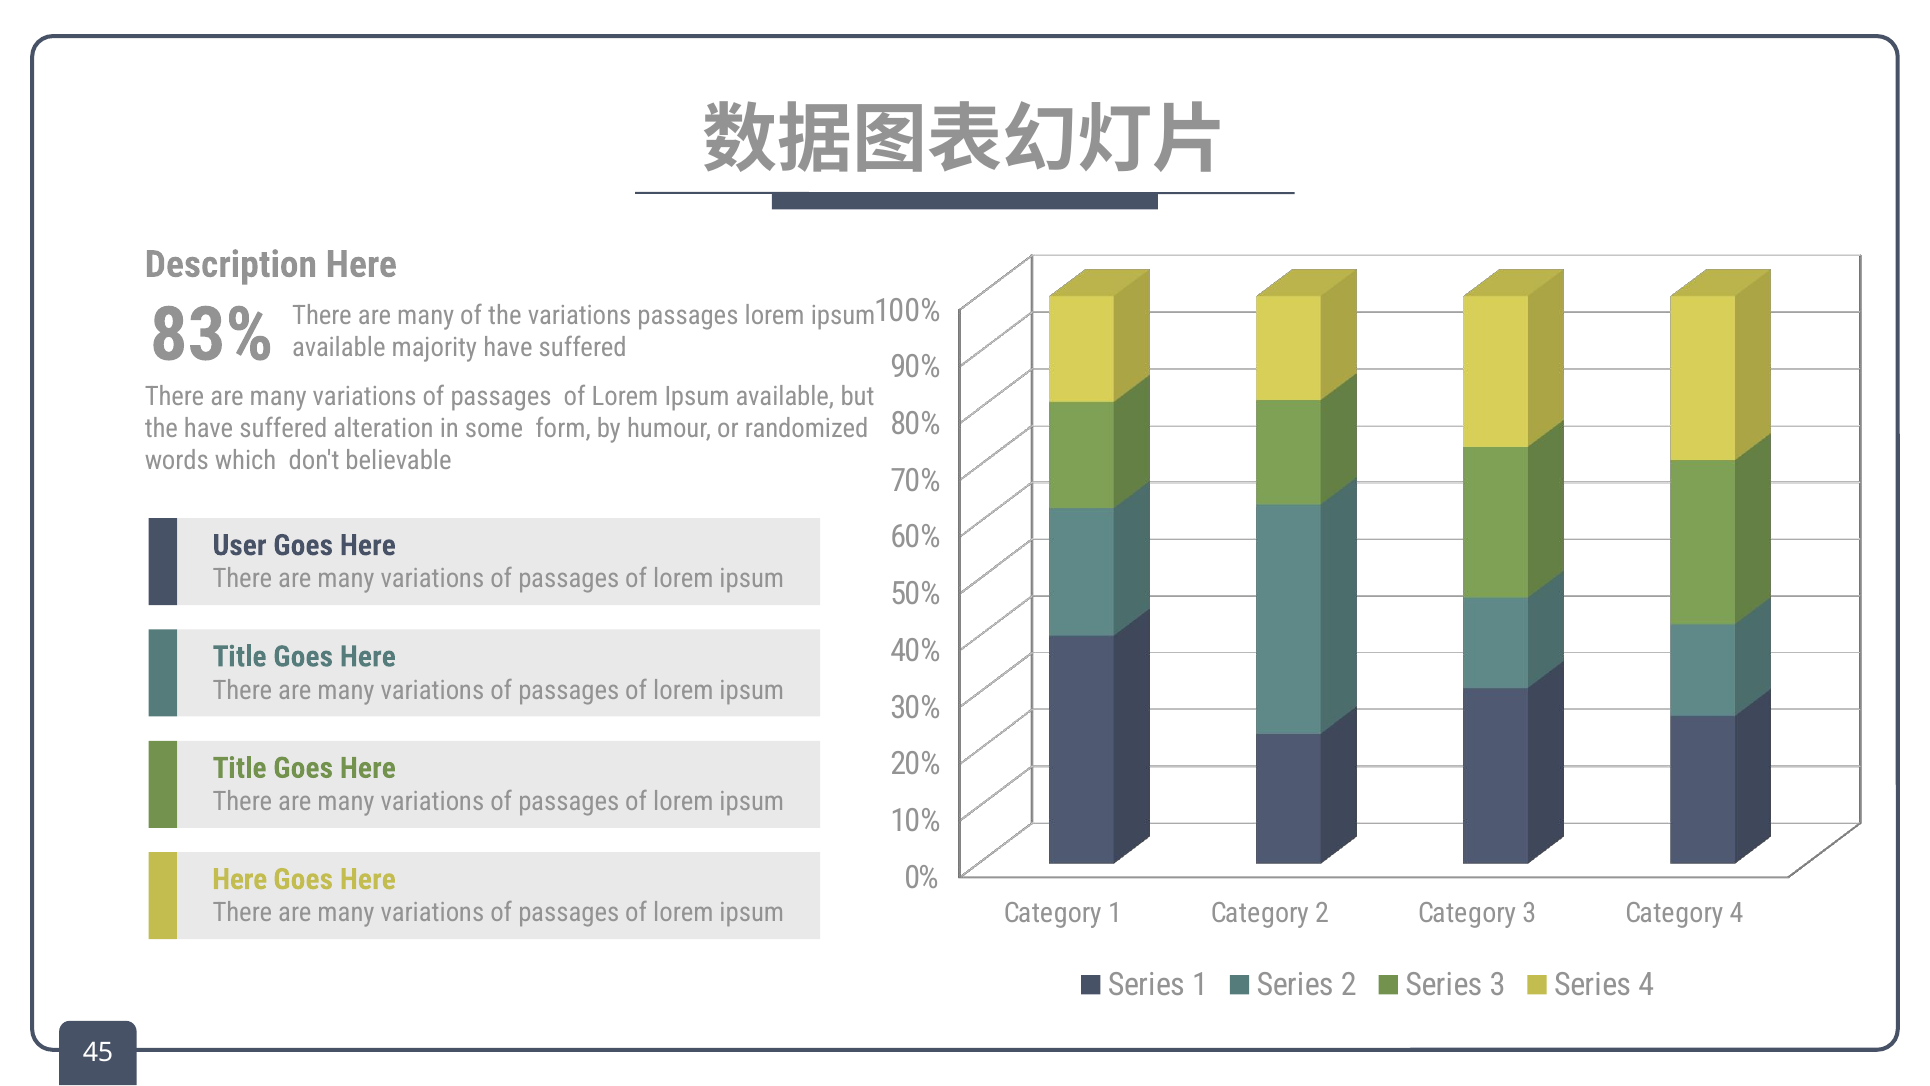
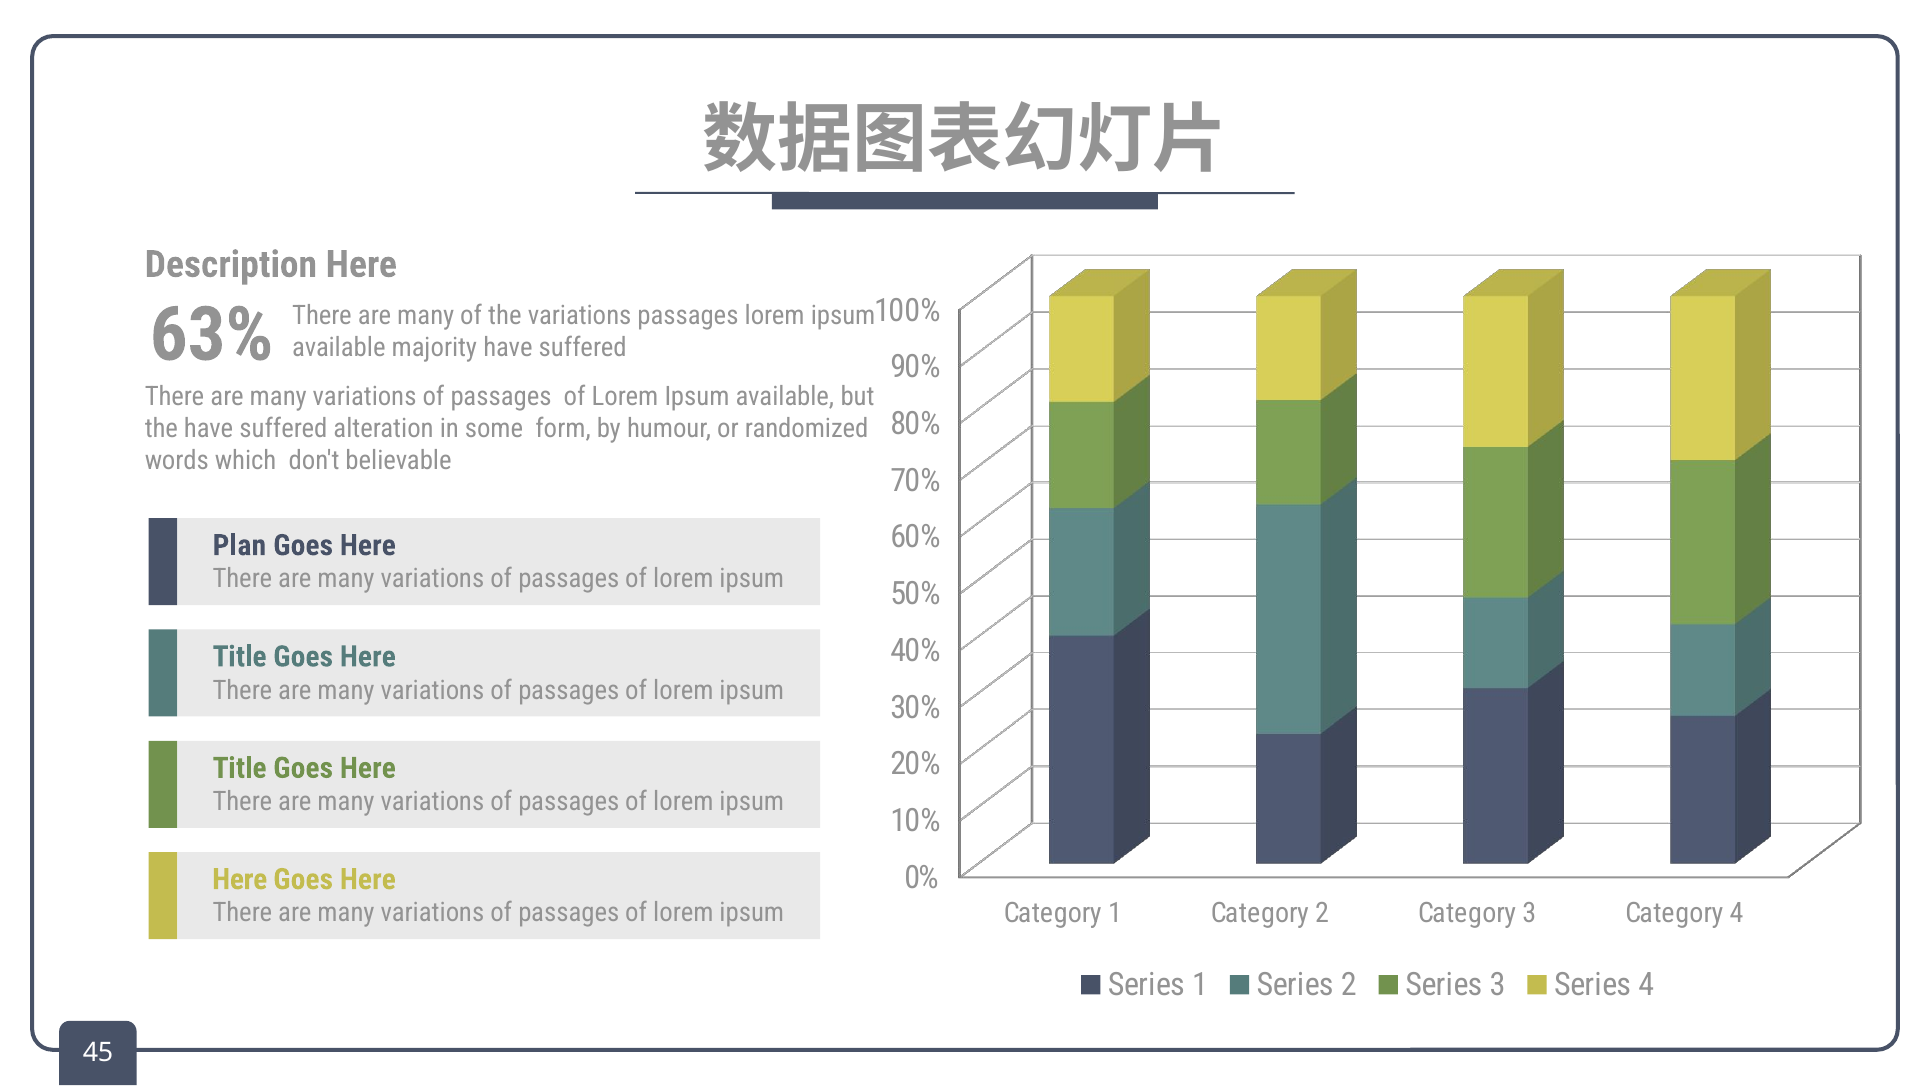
83%: 83% -> 63%
User: User -> Plan
